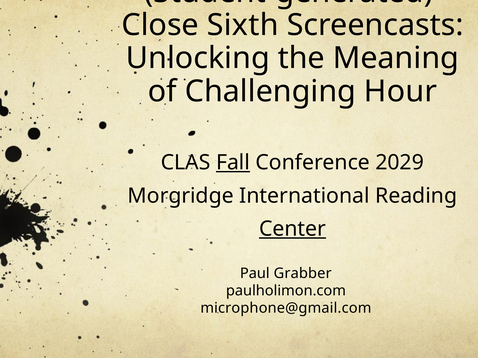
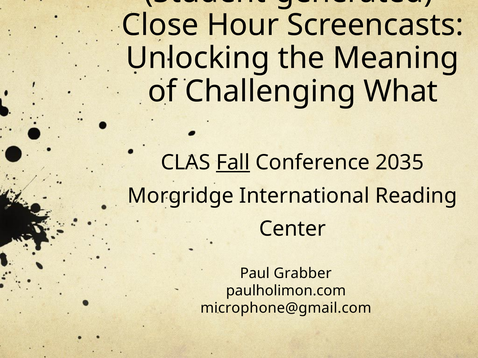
Sixth: Sixth -> Hour
Hour: Hour -> What
2029: 2029 -> 2035
Center underline: present -> none
